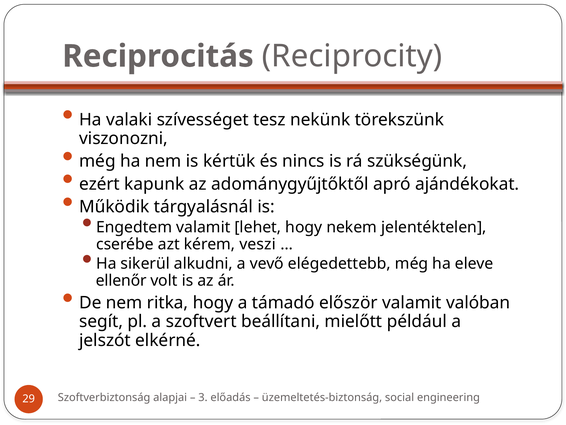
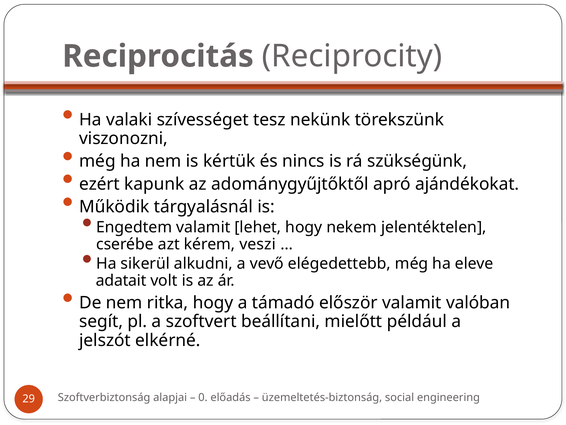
ellenőr: ellenőr -> adatait
3: 3 -> 0
